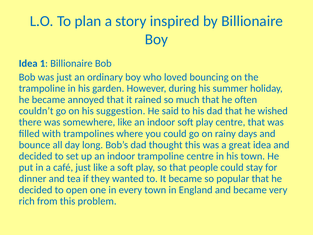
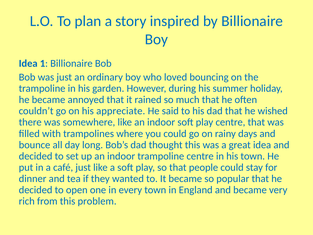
suggestion: suggestion -> appreciate
